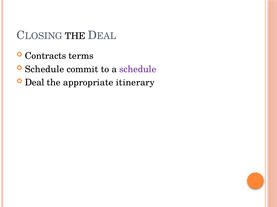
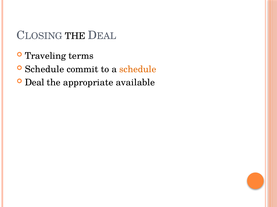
Contracts: Contracts -> Traveling
schedule at (138, 69) colour: purple -> orange
itinerary: itinerary -> available
